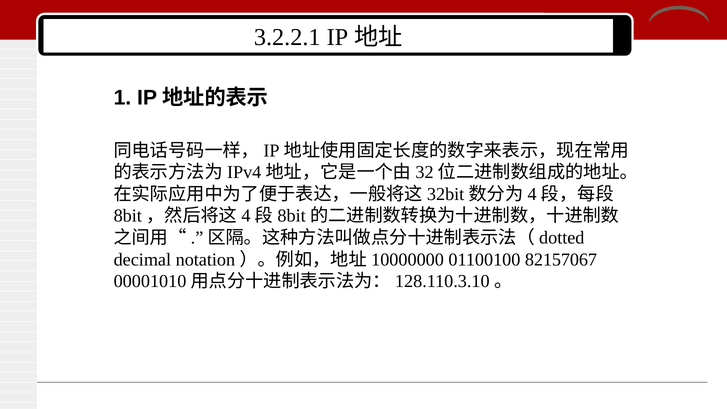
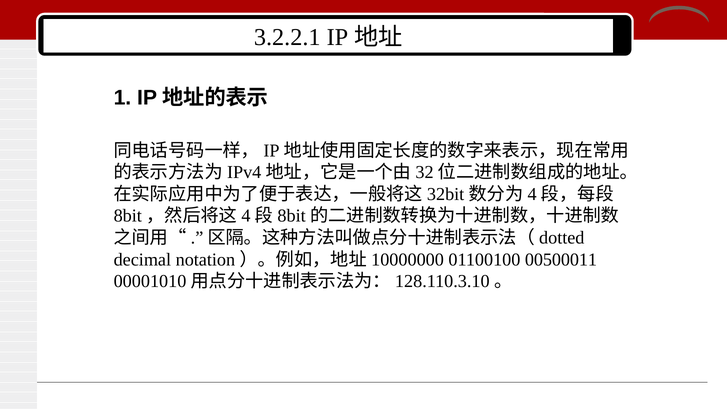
82157067: 82157067 -> 00500011
